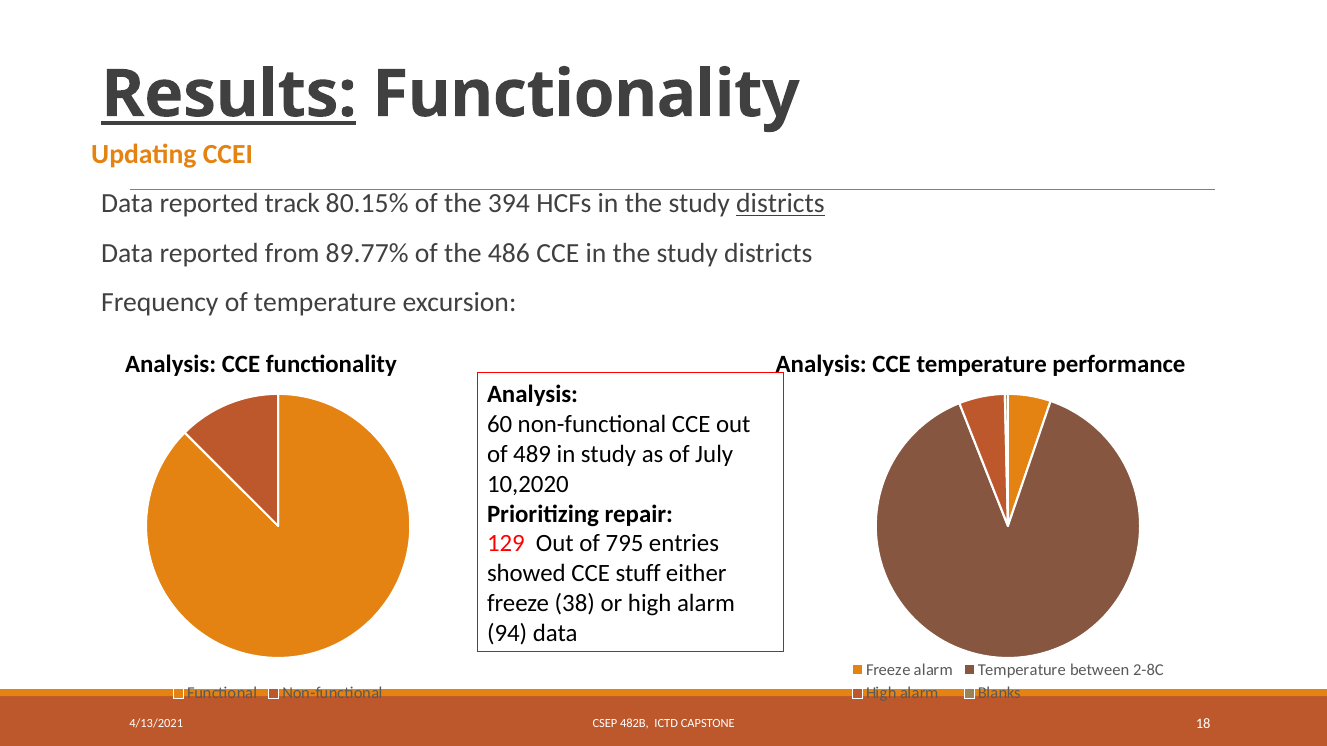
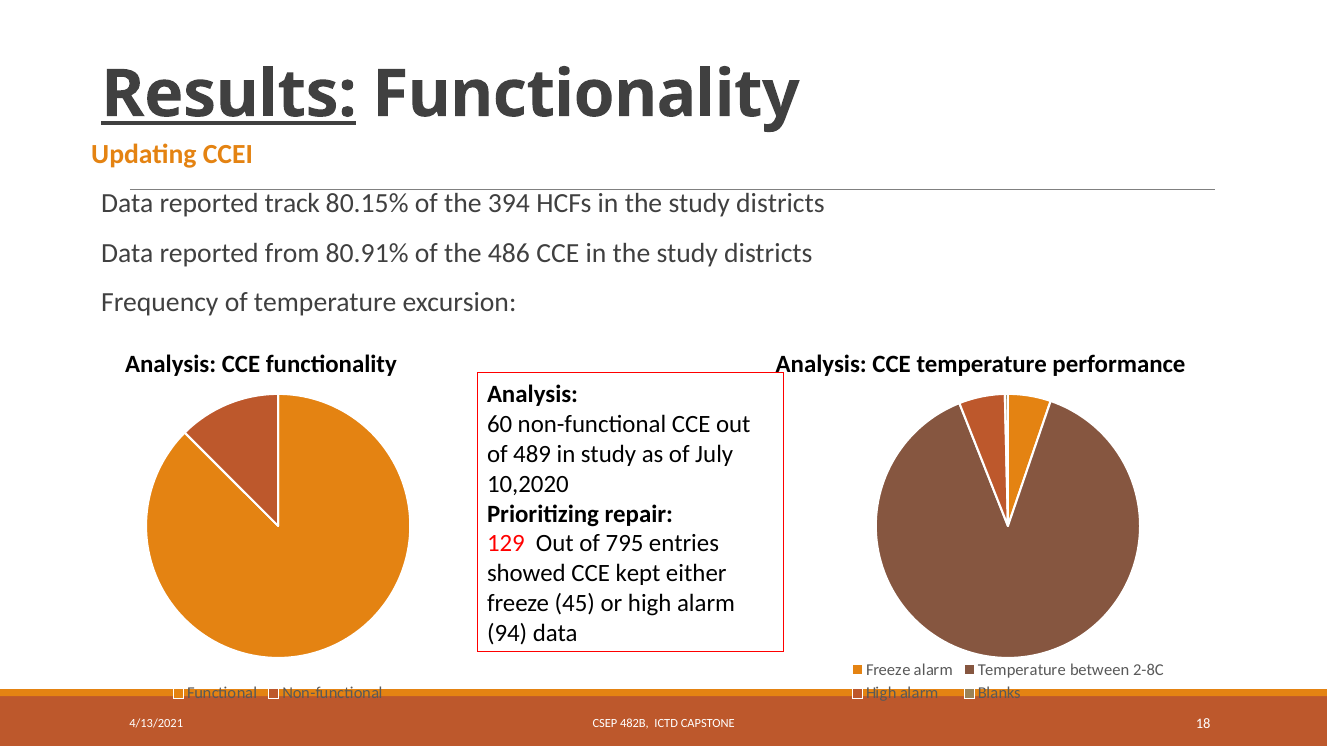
districts at (780, 204) underline: present -> none
89.77%: 89.77% -> 80.91%
stuff: stuff -> kept
38: 38 -> 45
